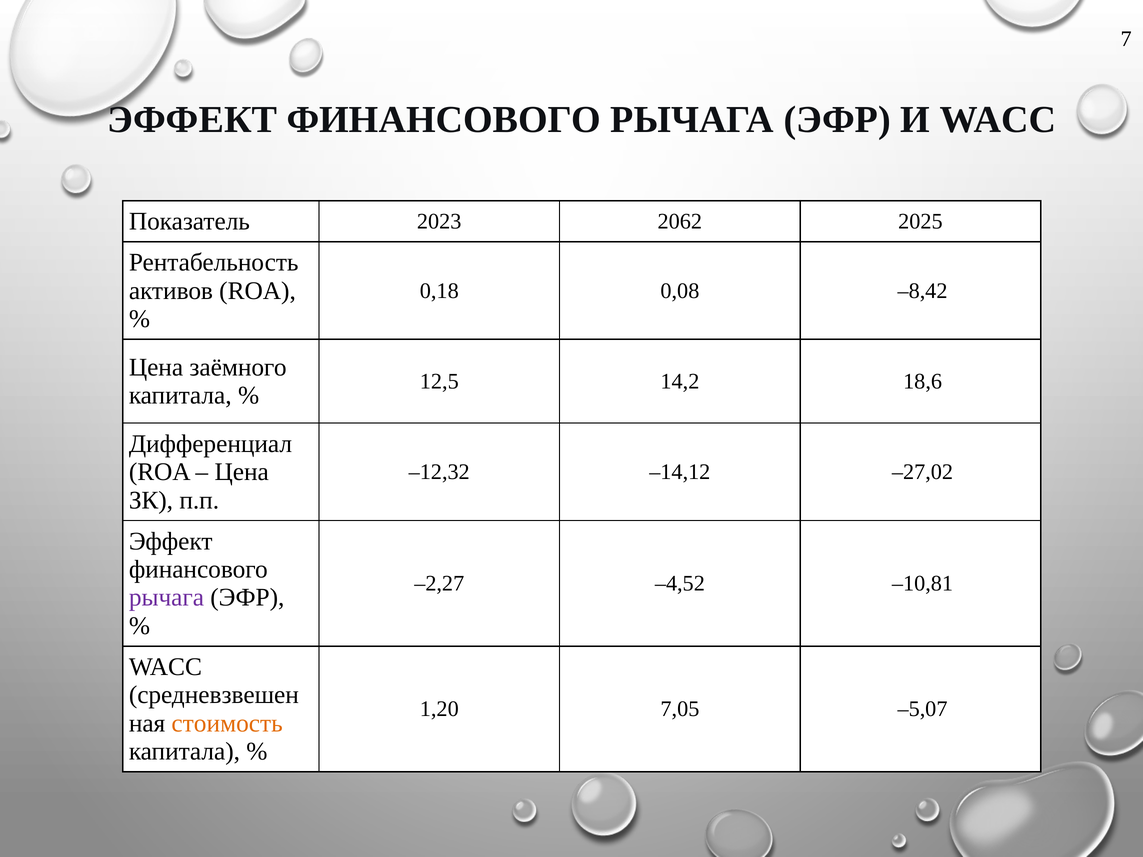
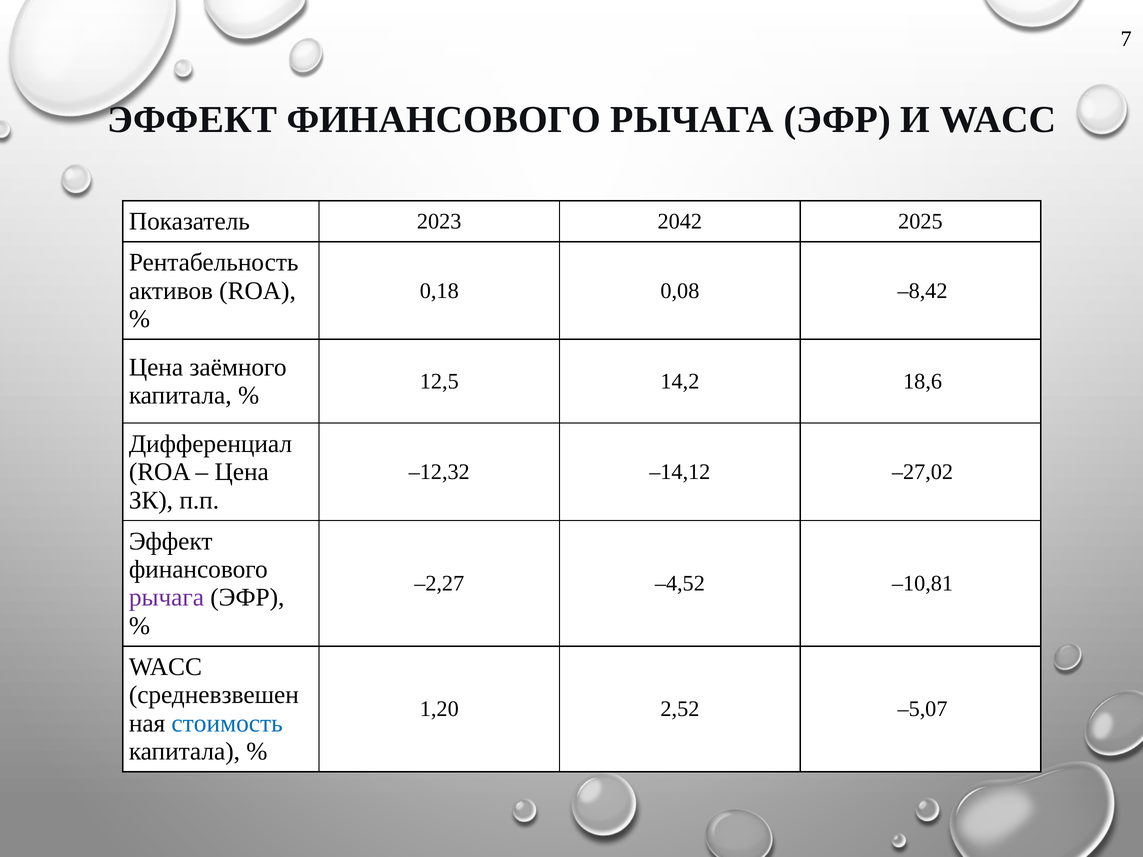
2062: 2062 -> 2042
7,05: 7,05 -> 2,52
стоимость colour: orange -> blue
